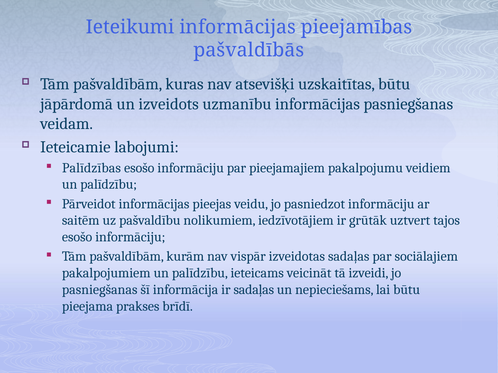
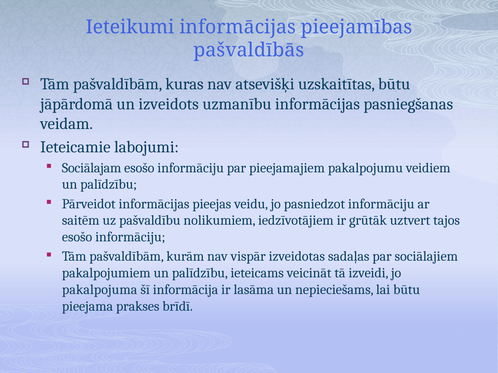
Palīdzības: Palīdzības -> Sociālajam
pasniegšanas at (100, 290): pasniegšanas -> pakalpojuma
ir sadaļas: sadaļas -> lasāma
